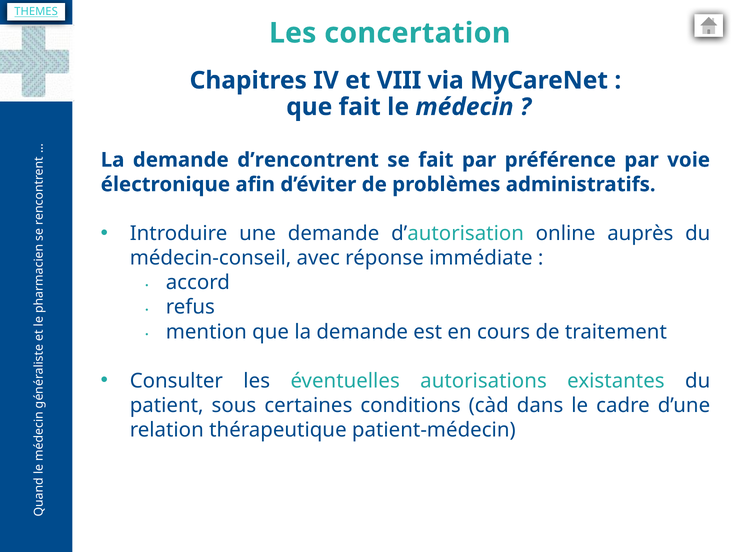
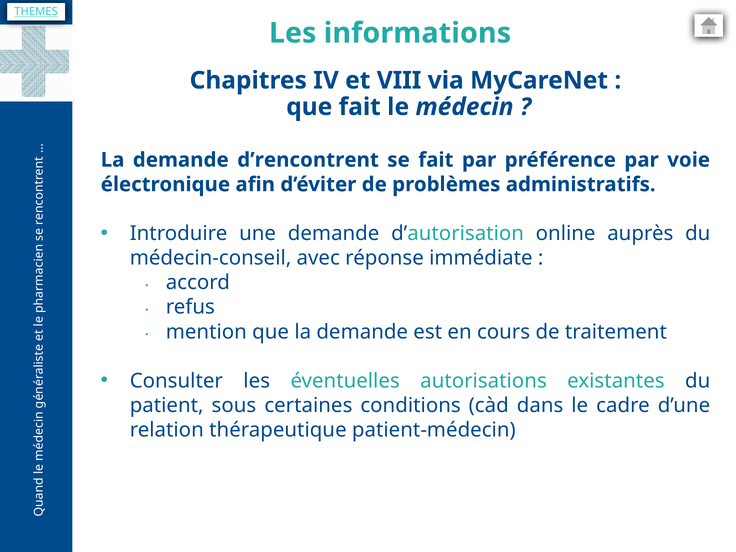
concertation: concertation -> informations
